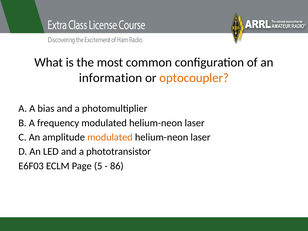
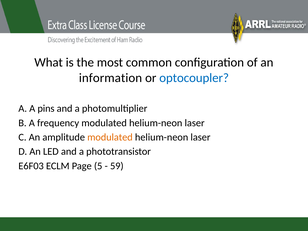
optocoupler colour: orange -> blue
bias: bias -> pins
86: 86 -> 59
